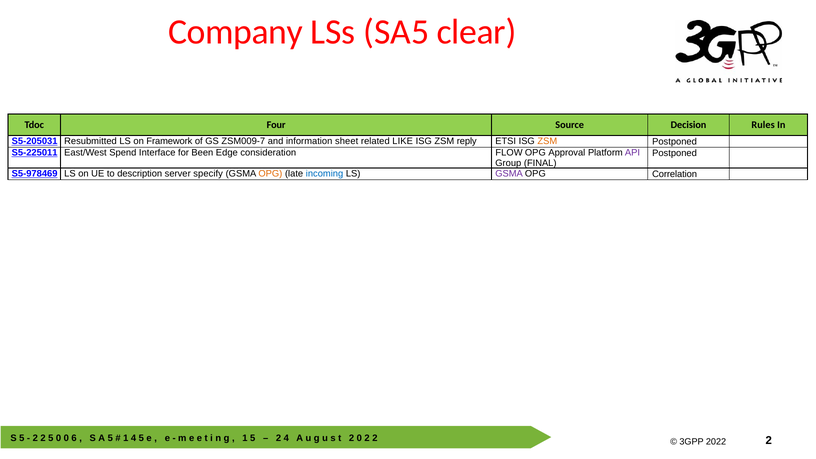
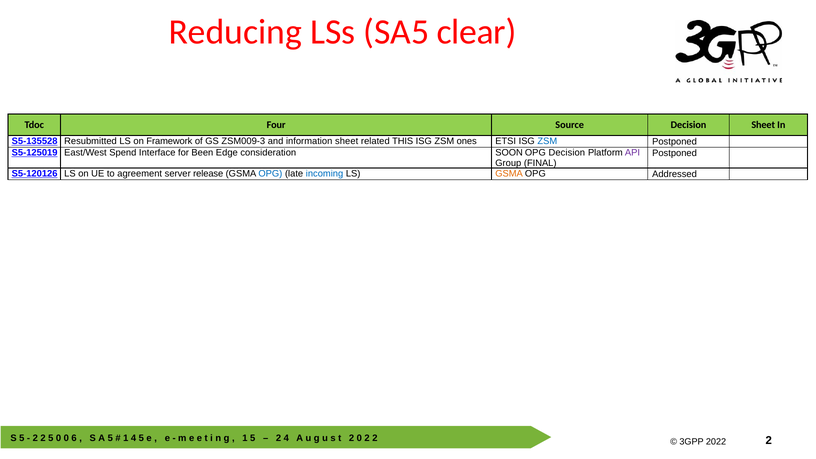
Company: Company -> Reducing
Decision Rules: Rules -> Sheet
S5-205031: S5-205031 -> S5-135528
ZSM009-7: ZSM009-7 -> ZSM009-3
LIKE: LIKE -> THIS
reply: reply -> ones
ZSM at (547, 141) colour: orange -> blue
S5-225011: S5-225011 -> S5-125019
FLOW: FLOW -> SOON
OPG Approval: Approval -> Decision
S5-978469: S5-978469 -> S5-120126
description: description -> agreement
specify: specify -> release
OPG at (270, 173) colour: orange -> blue
GSMA at (509, 173) colour: purple -> orange
Correlation: Correlation -> Addressed
